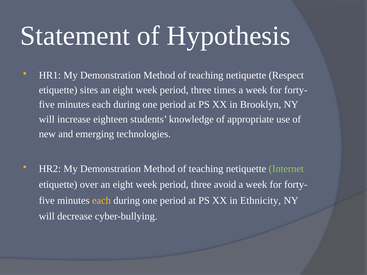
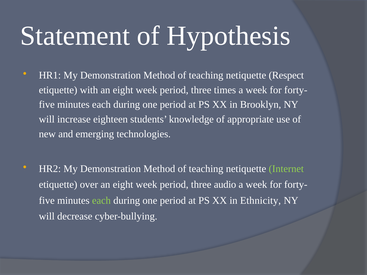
sites: sites -> with
avoid: avoid -> audio
each at (101, 201) colour: yellow -> light green
